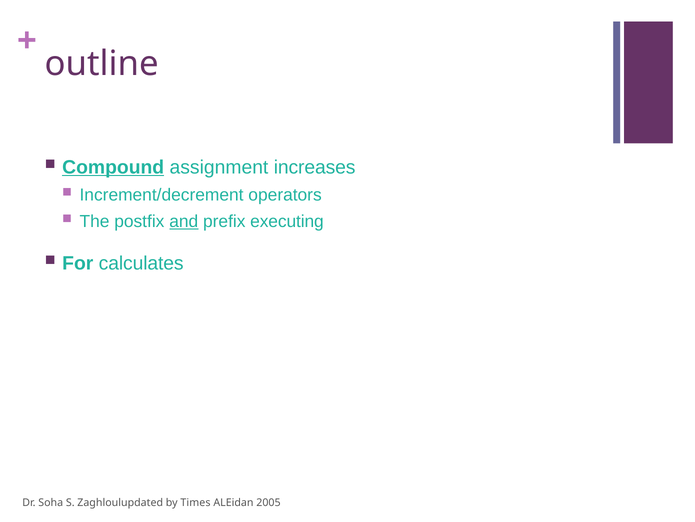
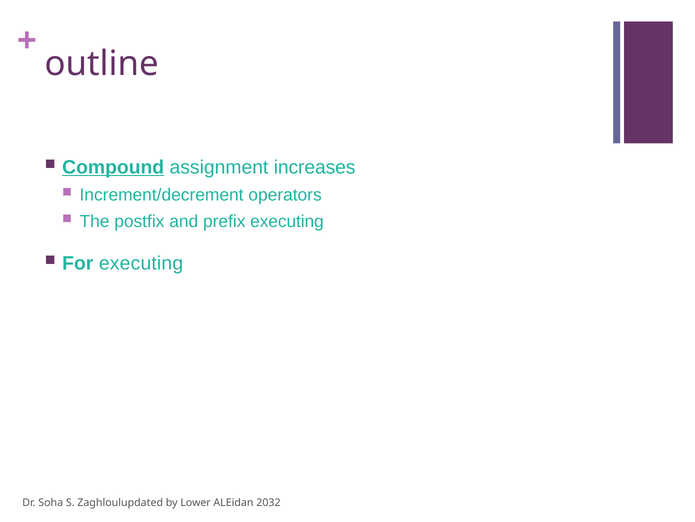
and underline: present -> none
For calculates: calculates -> executing
Times: Times -> Lower
2005: 2005 -> 2032
